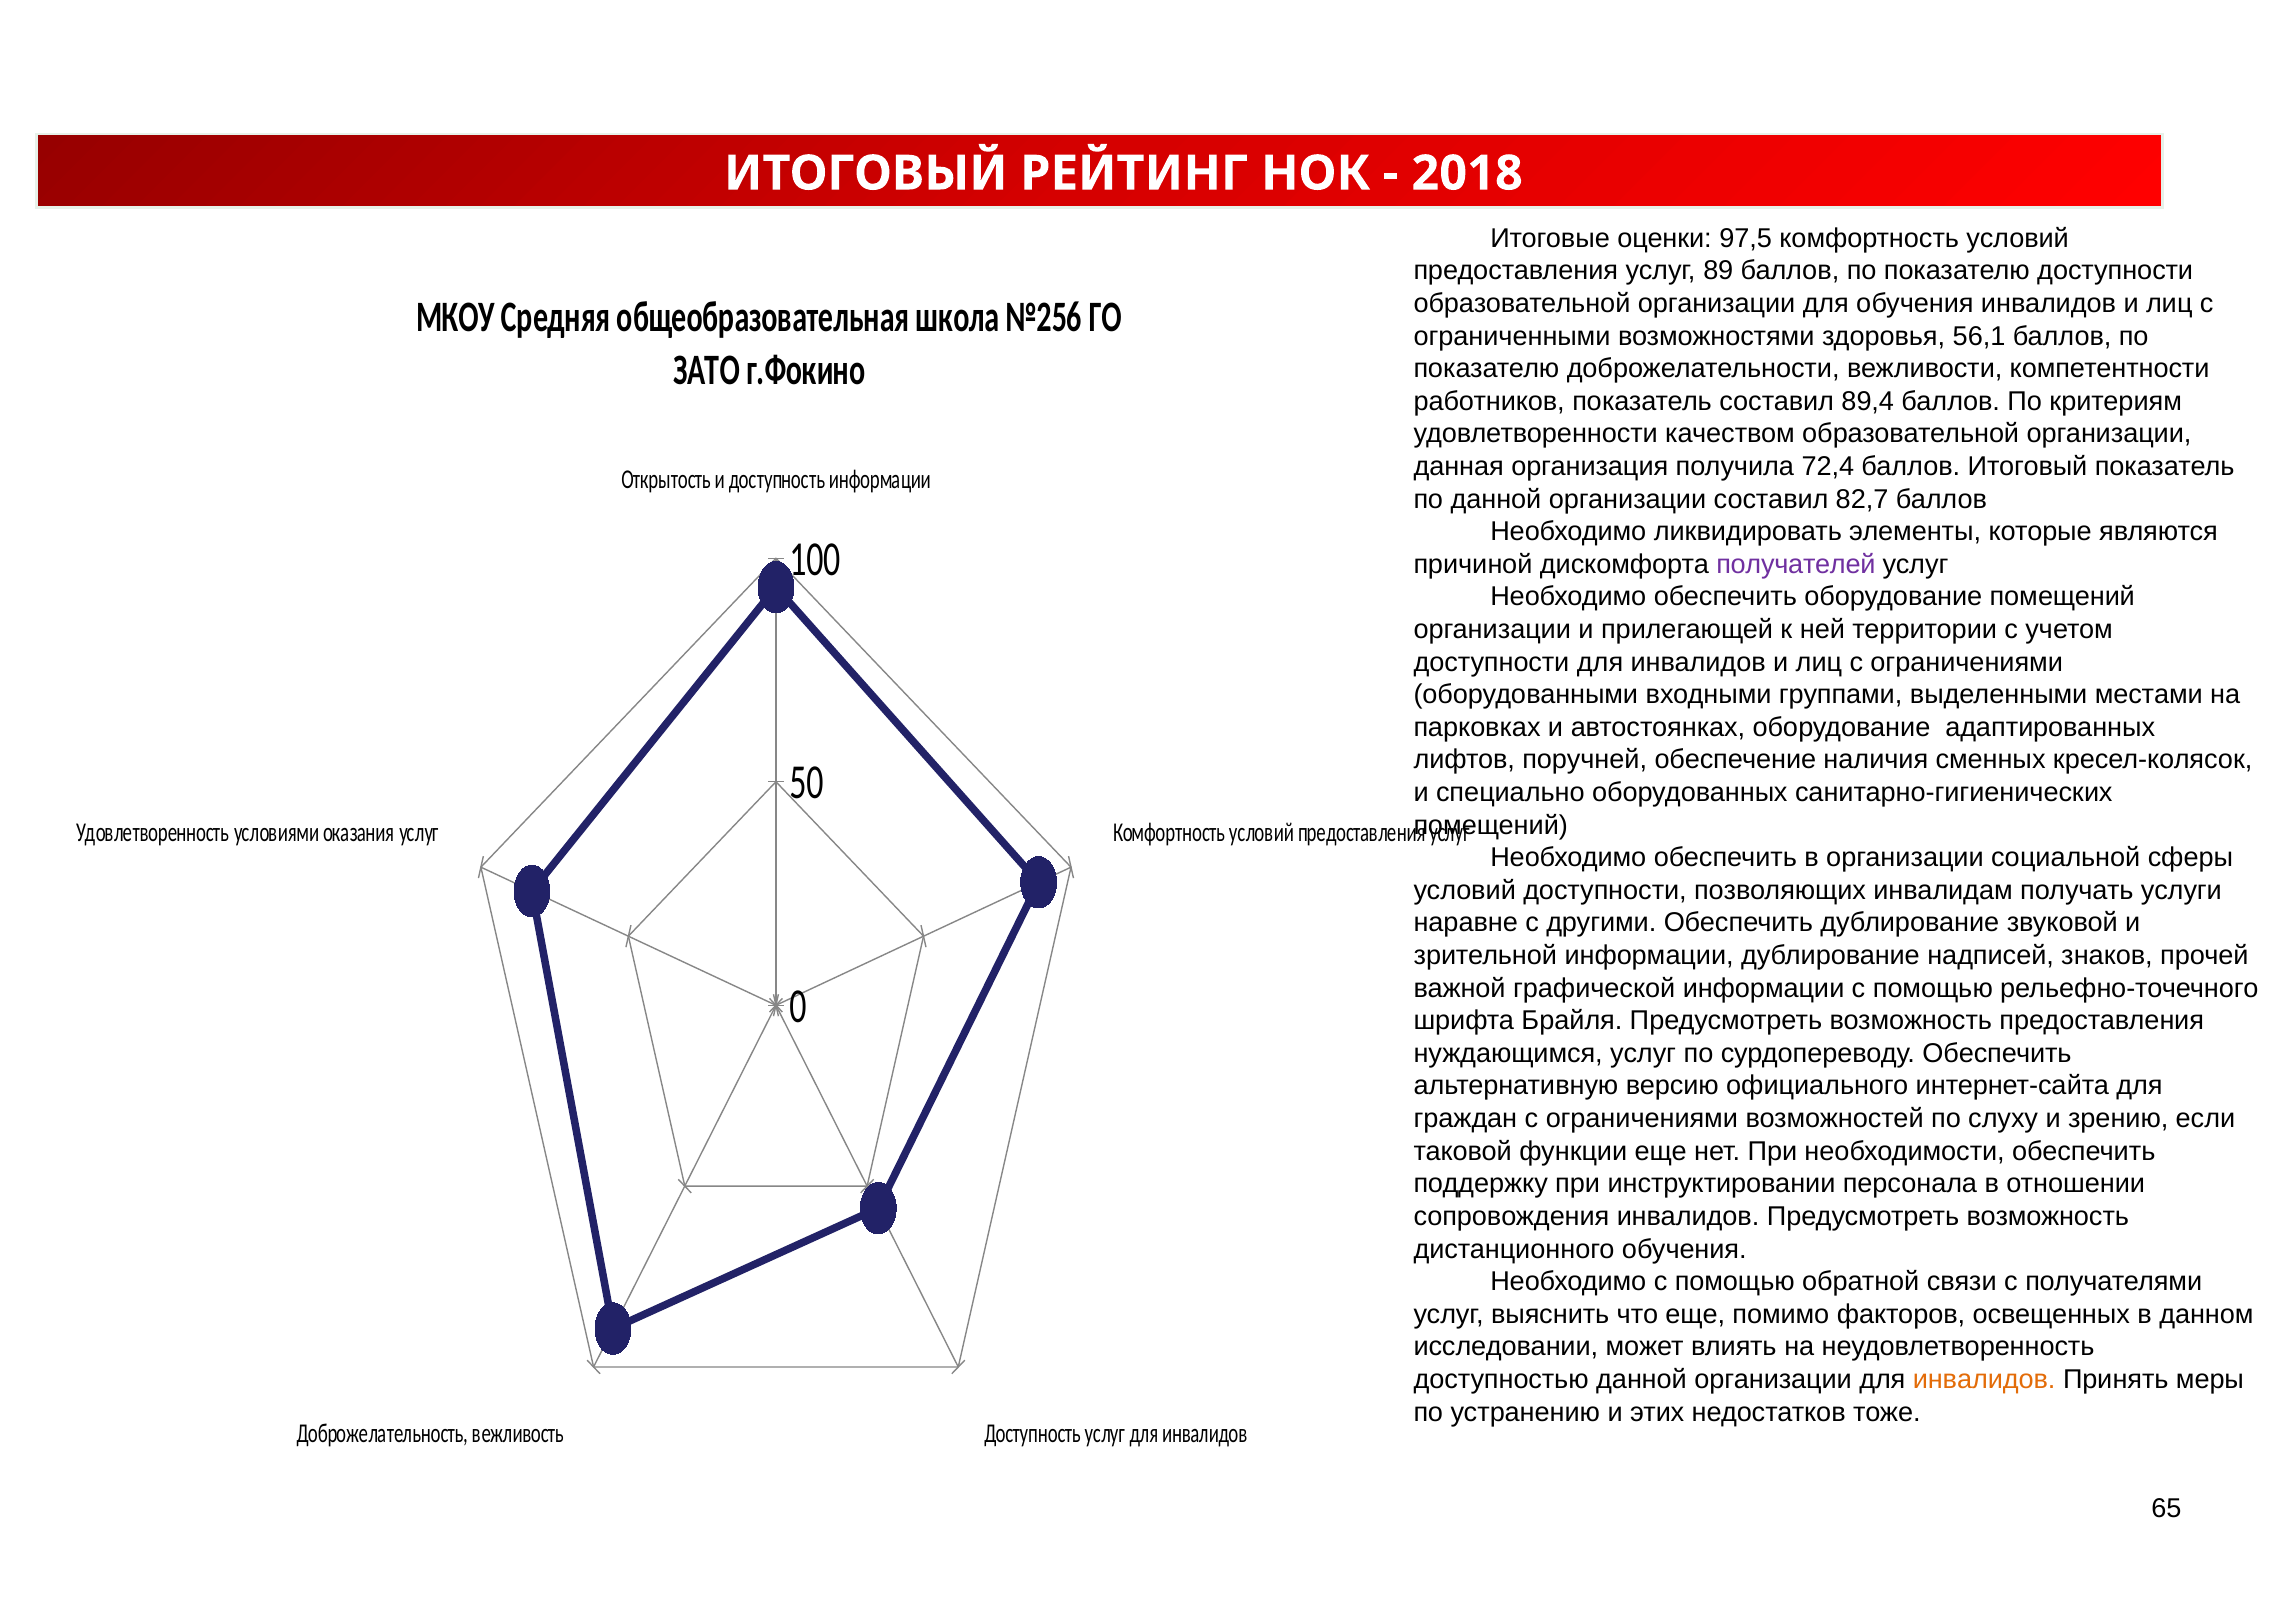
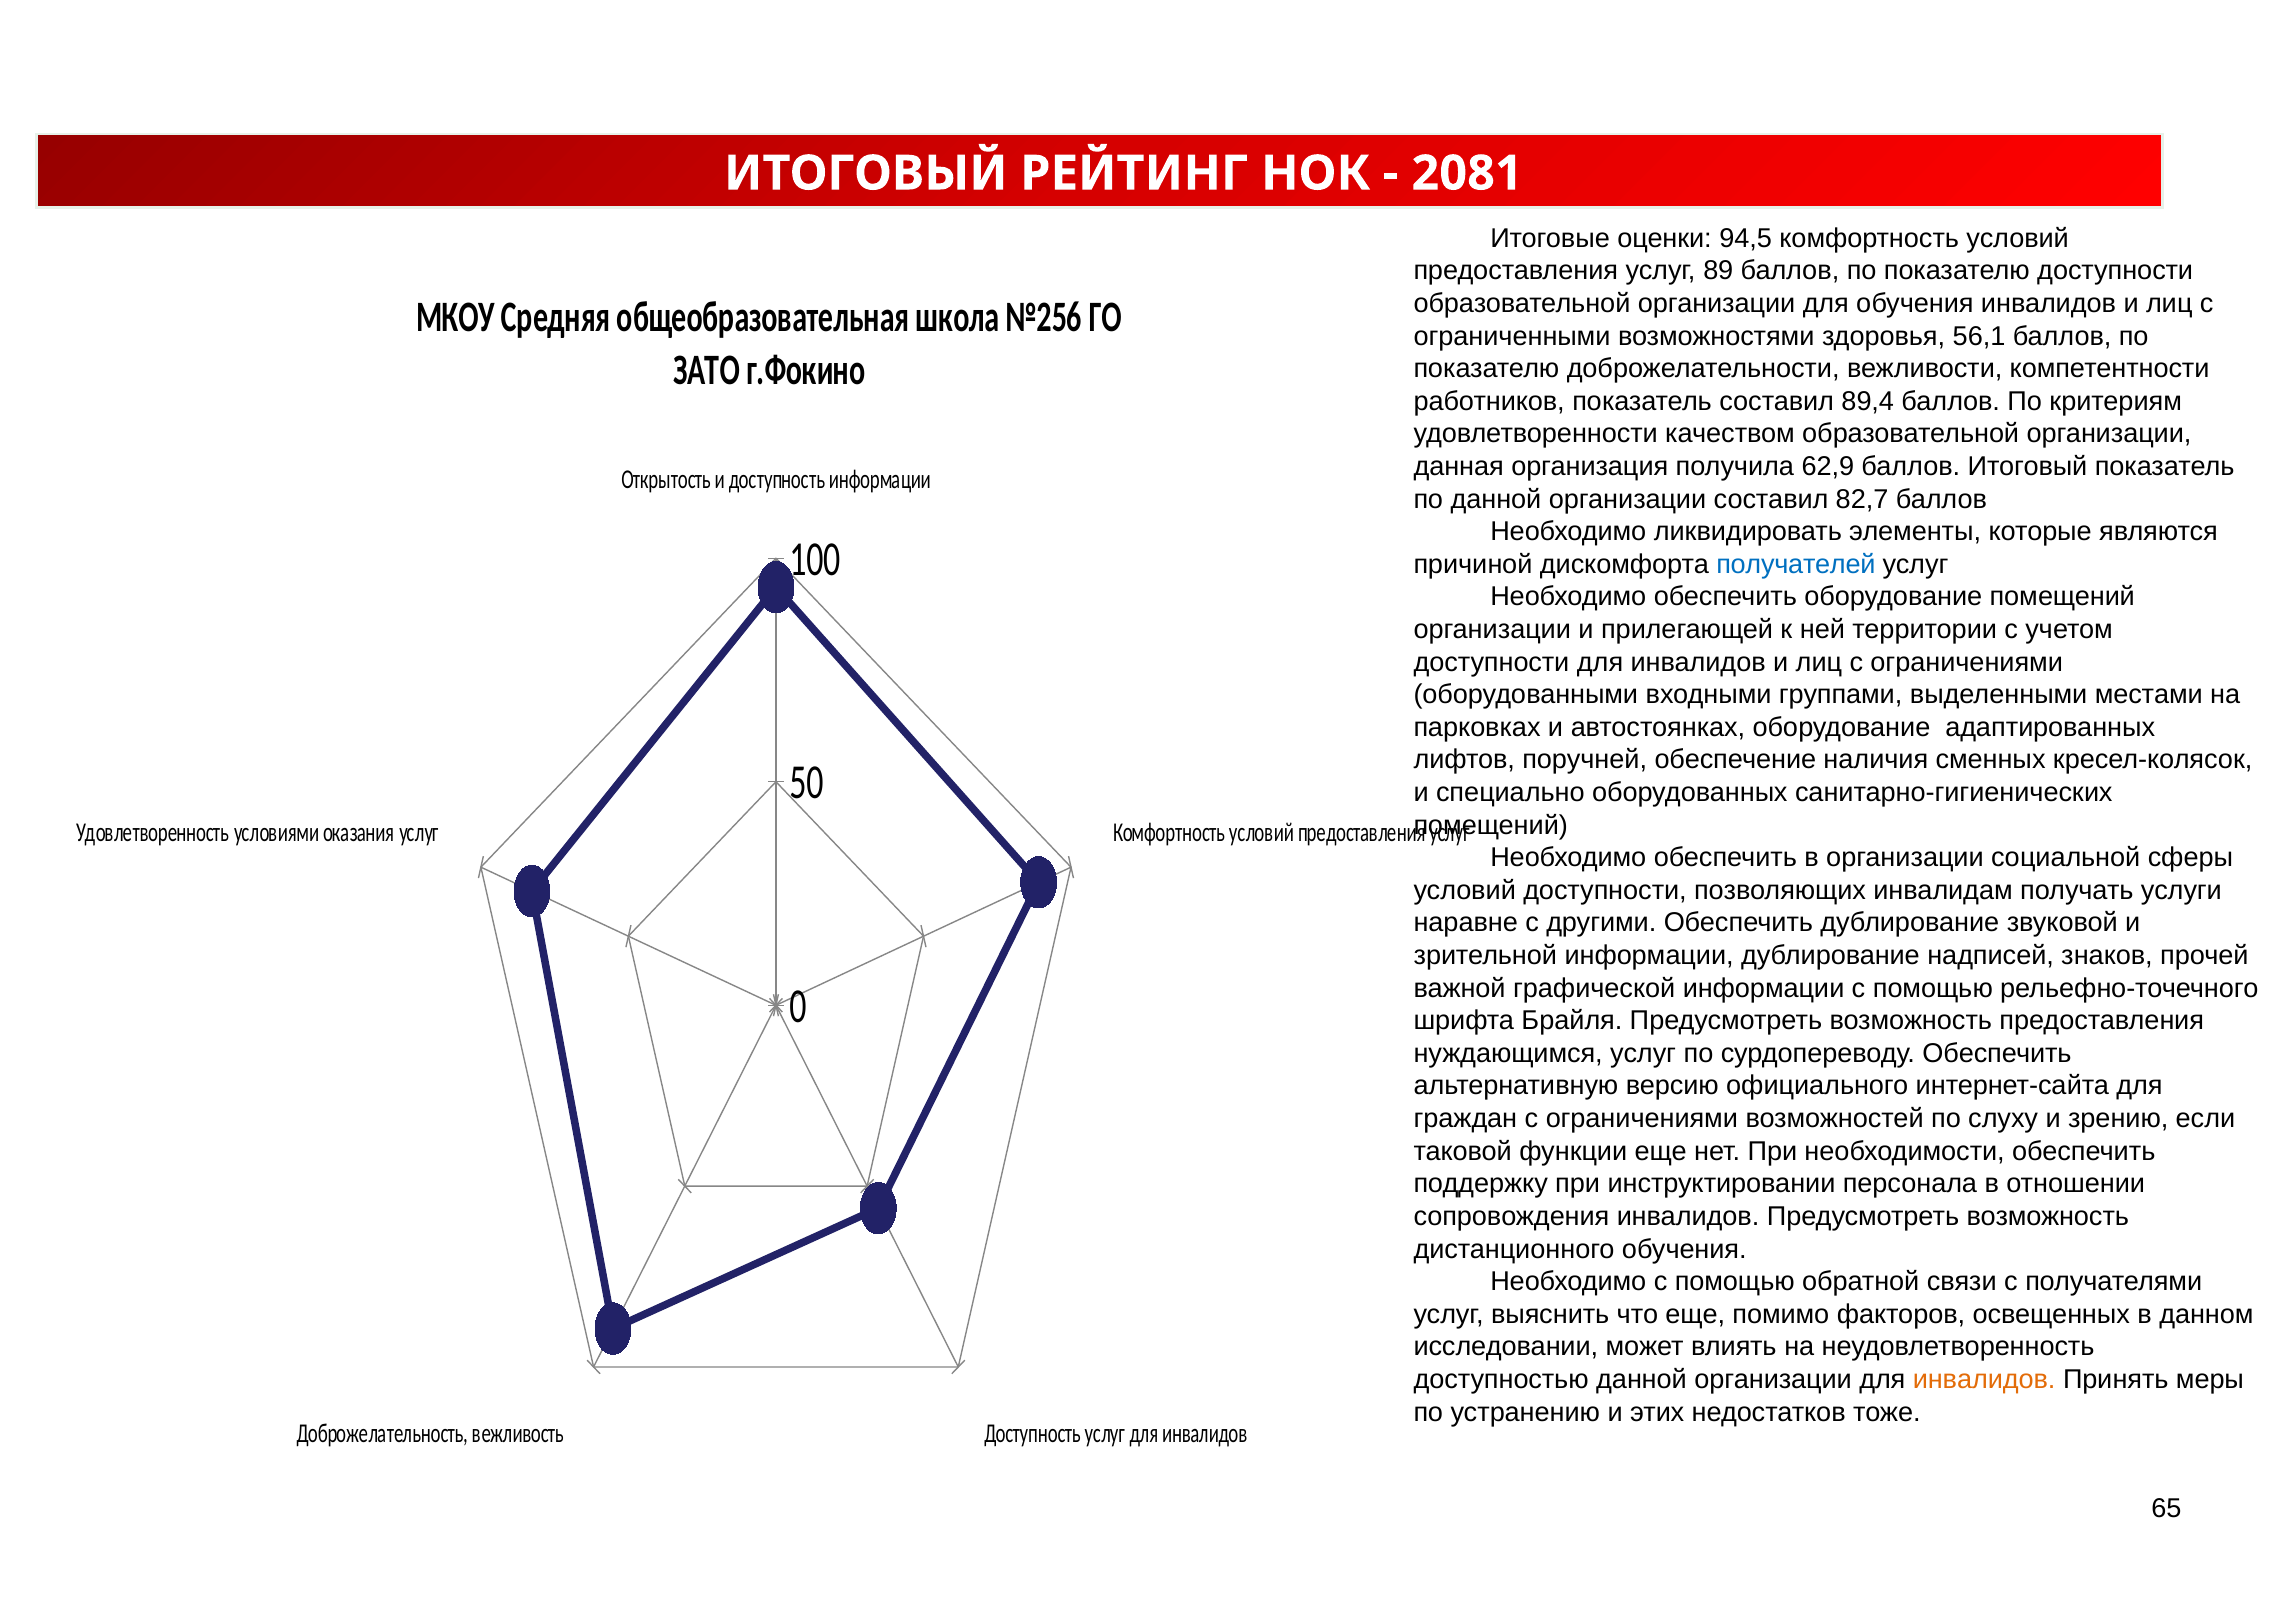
2018: 2018 -> 2081
97,5: 97,5 -> 94,5
72,4: 72,4 -> 62,9
получателей colour: purple -> blue
